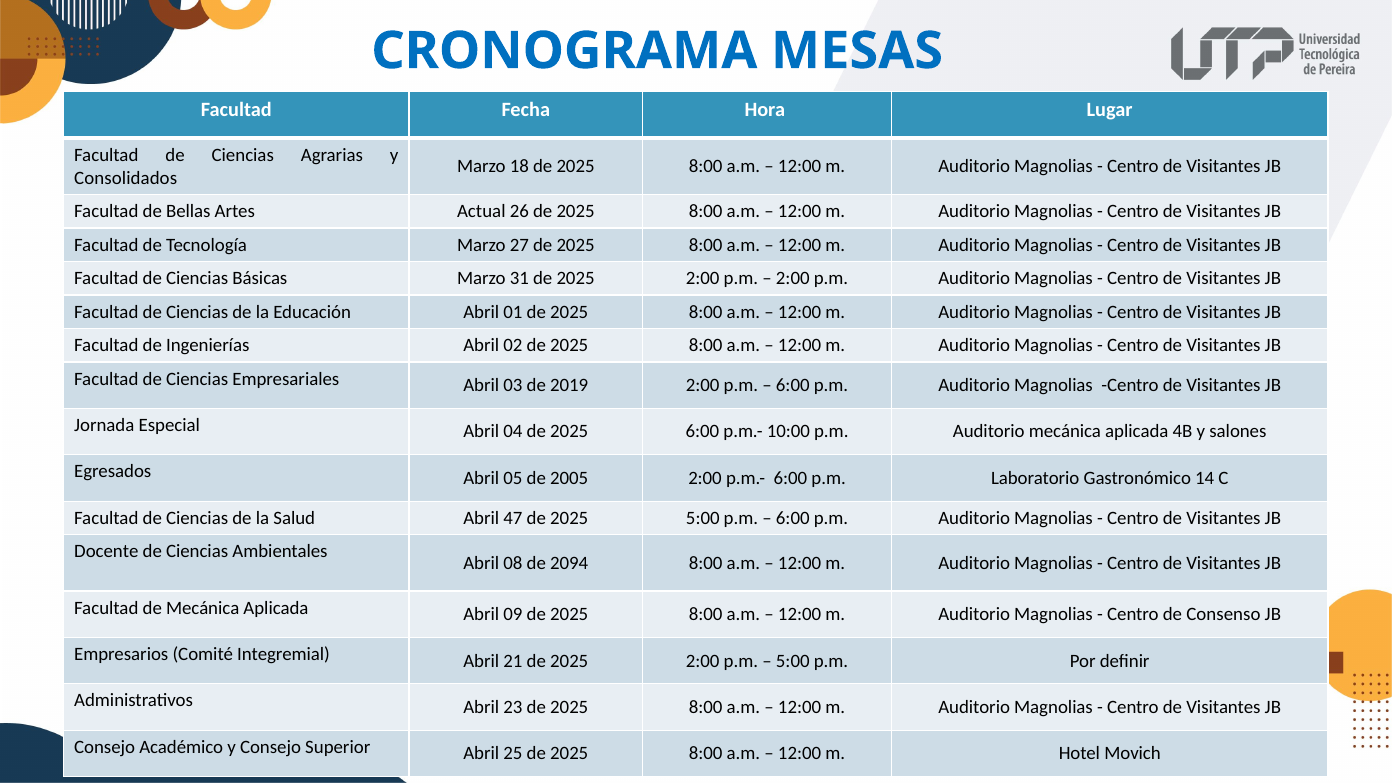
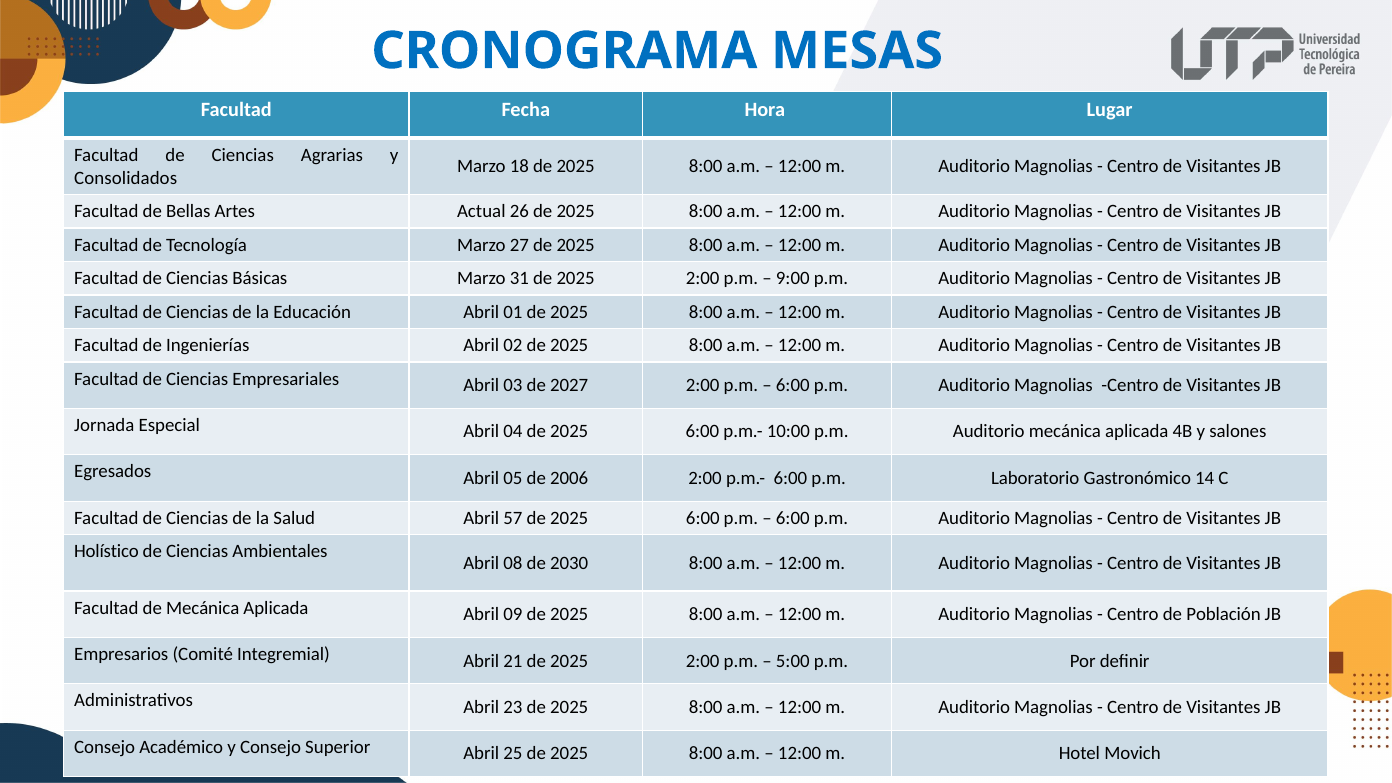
2:00 at (793, 278): 2:00 -> 9:00
2019: 2019 -> 2027
2005: 2005 -> 2006
47: 47 -> 57
5:00 at (703, 518): 5:00 -> 6:00
Docente: Docente -> Holístico
2094: 2094 -> 2030
Consenso: Consenso -> Población
